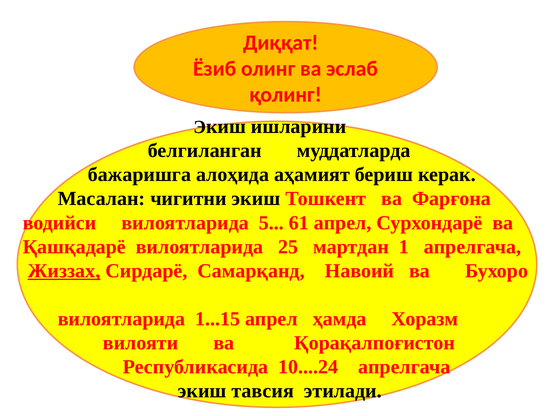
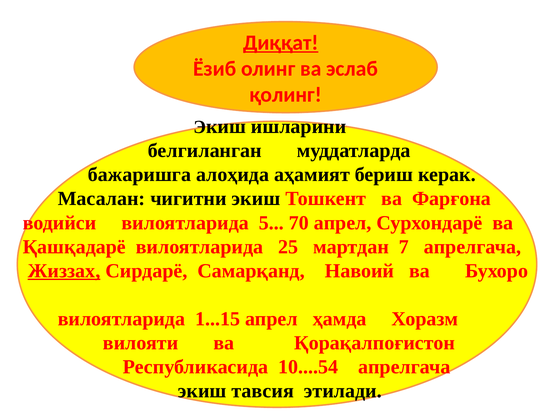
Диққат underline: none -> present
61: 61 -> 70
1: 1 -> 7
10....24: 10....24 -> 10....54
